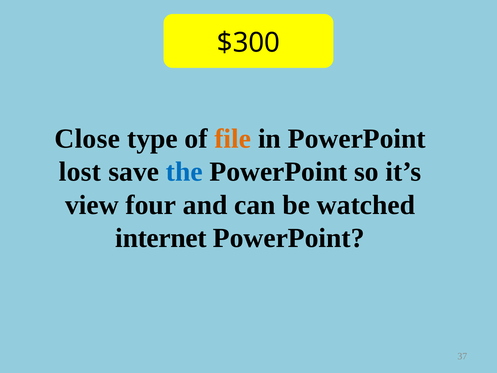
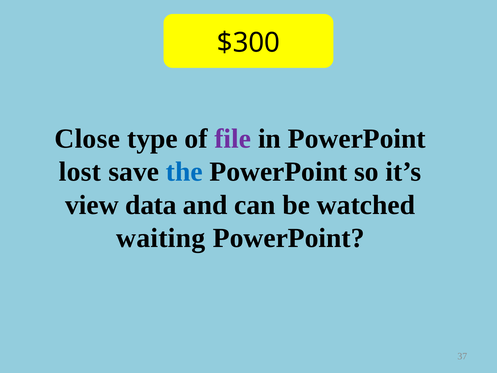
file colour: orange -> purple
four: four -> data
internet: internet -> waiting
